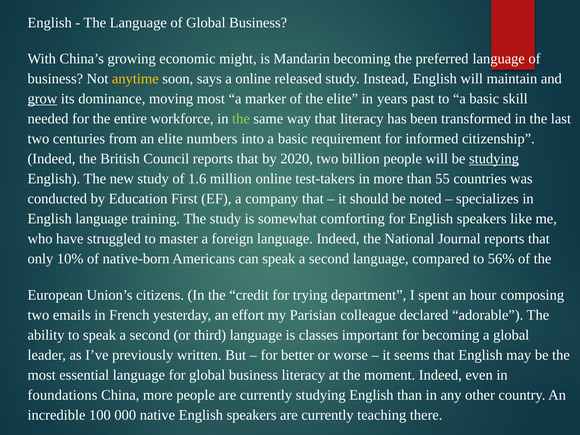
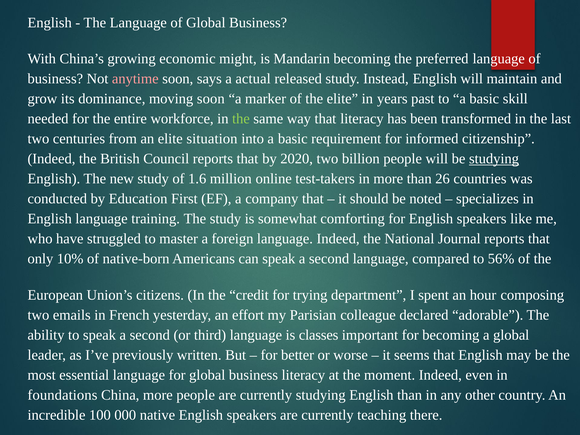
anytime colour: yellow -> pink
a online: online -> actual
grow underline: present -> none
moving most: most -> soon
numbers: numbers -> situation
55: 55 -> 26
